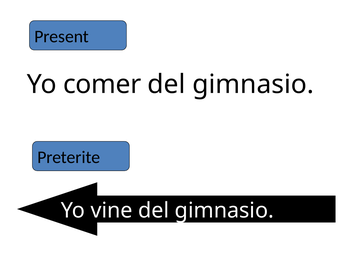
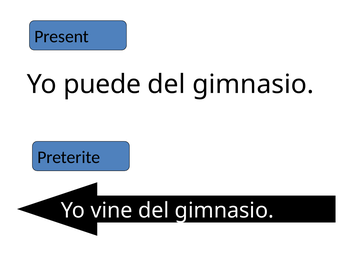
comer: comer -> puede
